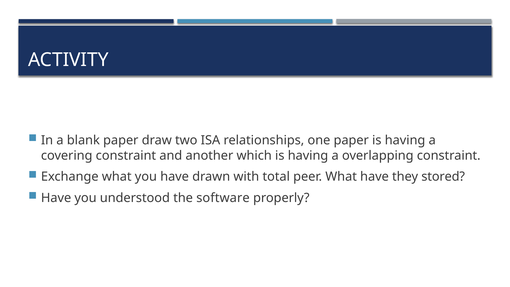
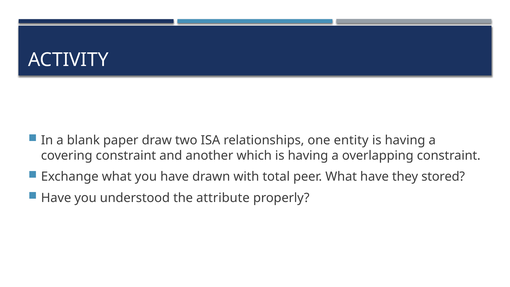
one paper: paper -> entity
software: software -> attribute
